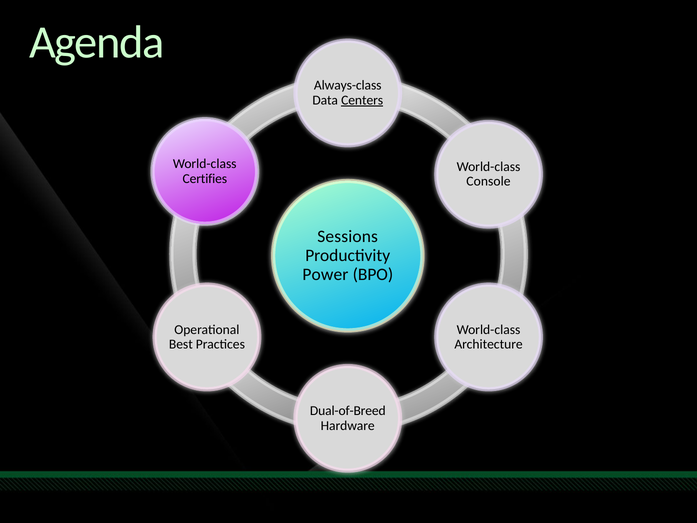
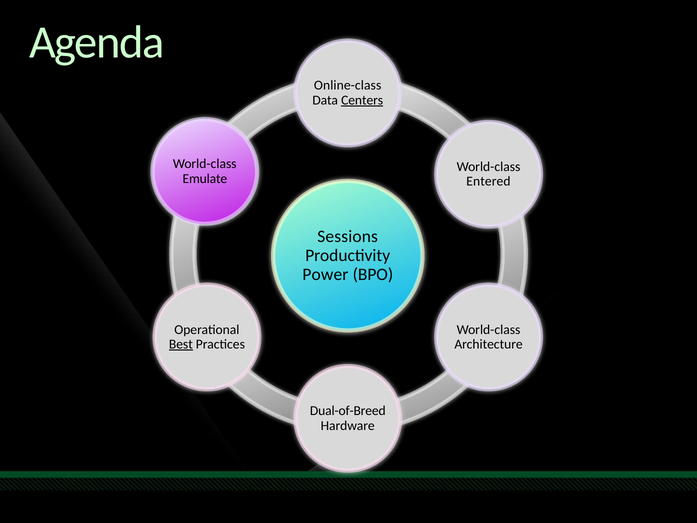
Always-class: Always-class -> Online-class
Certifies: Certifies -> Emulate
Console: Console -> Entered
Best underline: none -> present
